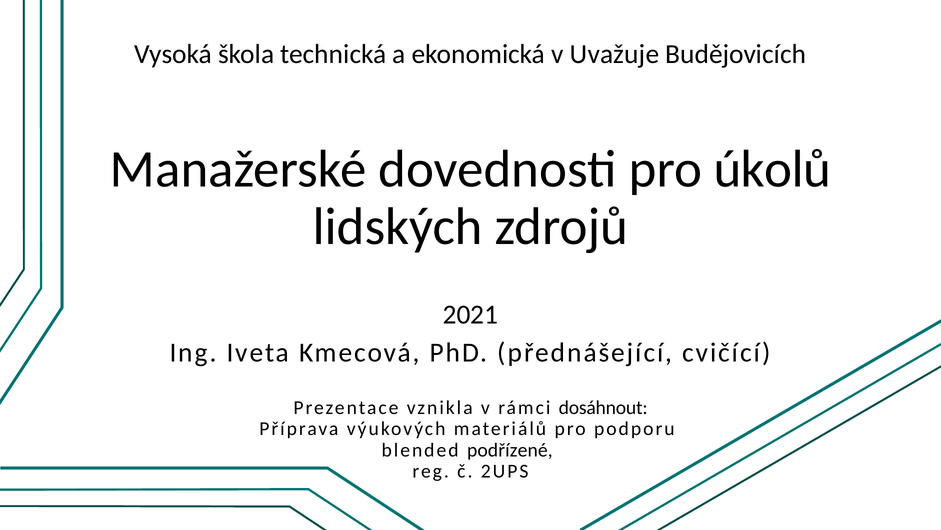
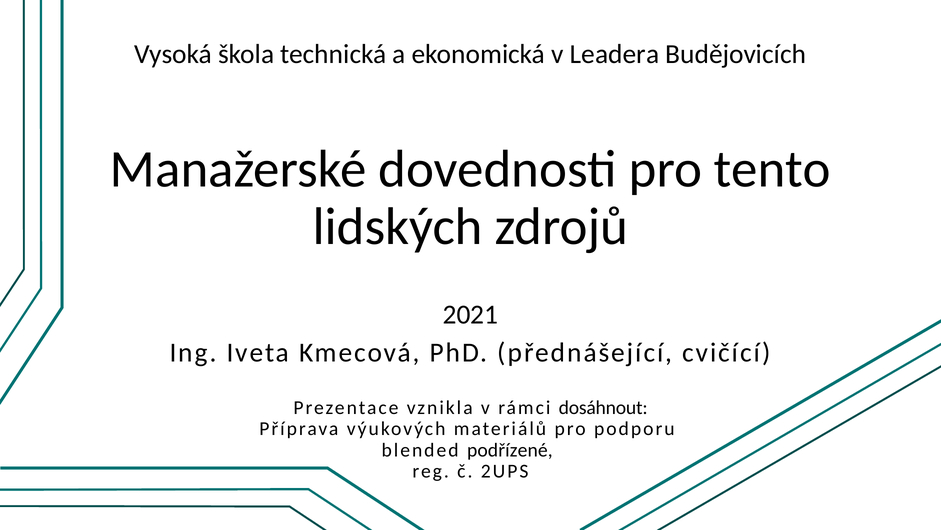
Uvažuje: Uvažuje -> Leadera
úkolů: úkolů -> tento
